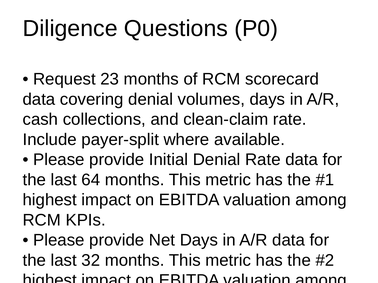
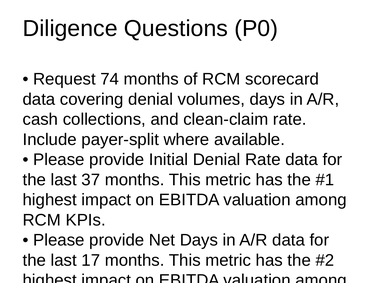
23: 23 -> 74
64: 64 -> 37
32: 32 -> 17
